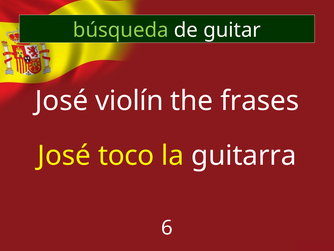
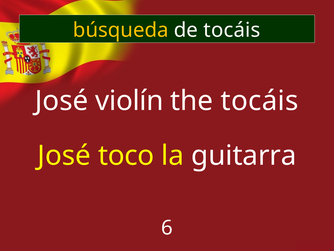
búsqueda colour: light green -> yellow
de guitar: guitar -> tocáis
the frases: frases -> tocáis
